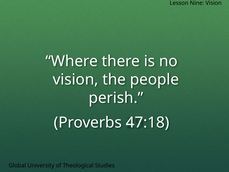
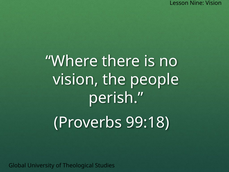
47:18: 47:18 -> 99:18
